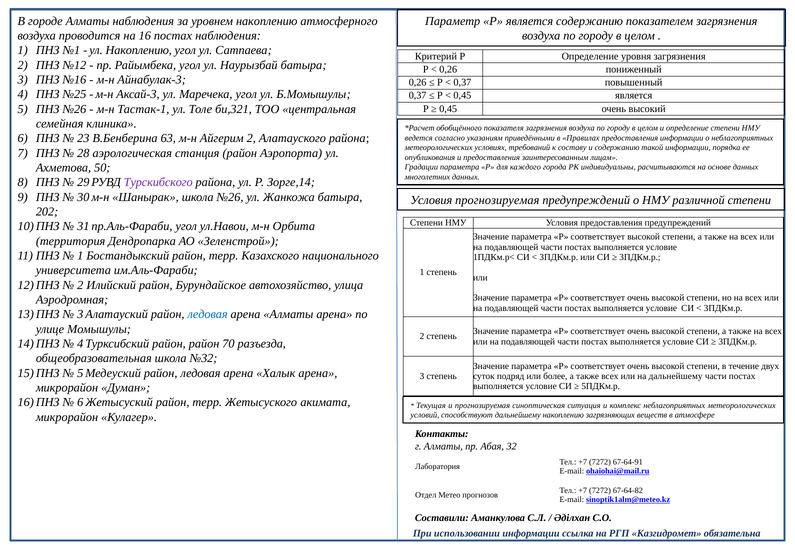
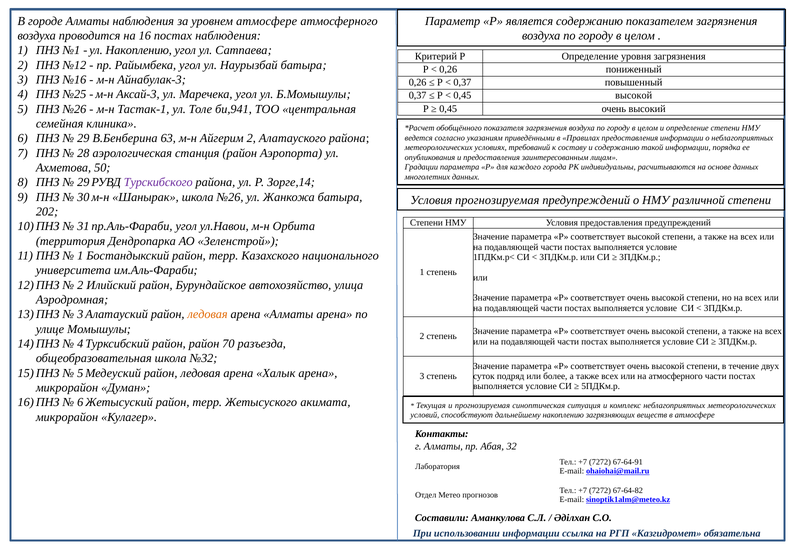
уровнем накоплению: накоплению -> атмосфере
0,45 является: является -> высокой
би,321: би,321 -> би,941
23 at (83, 138): 23 -> 29
ледовая at (208, 315) colour: blue -> orange
на дальнейшему: дальнейшему -> атмосферного
